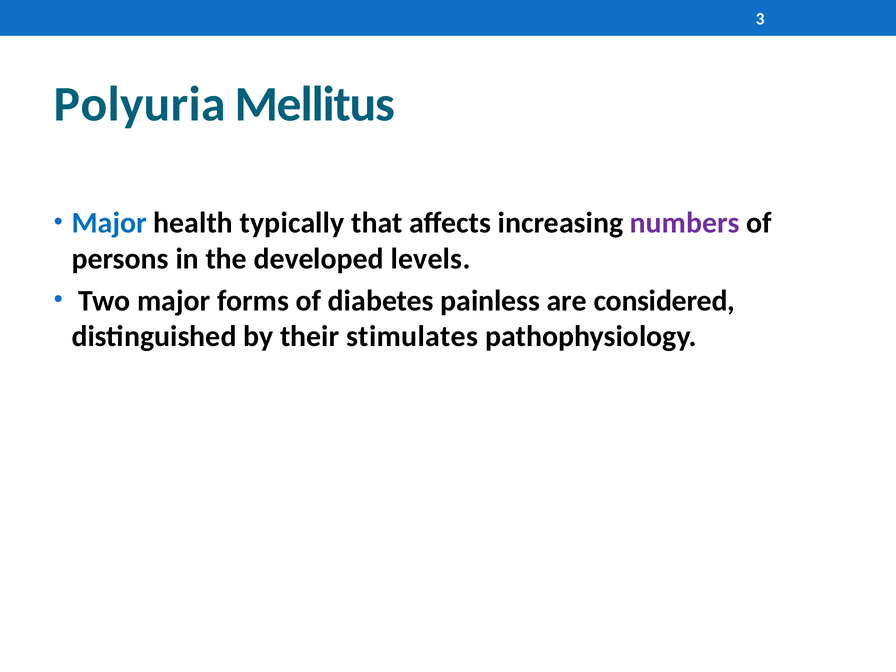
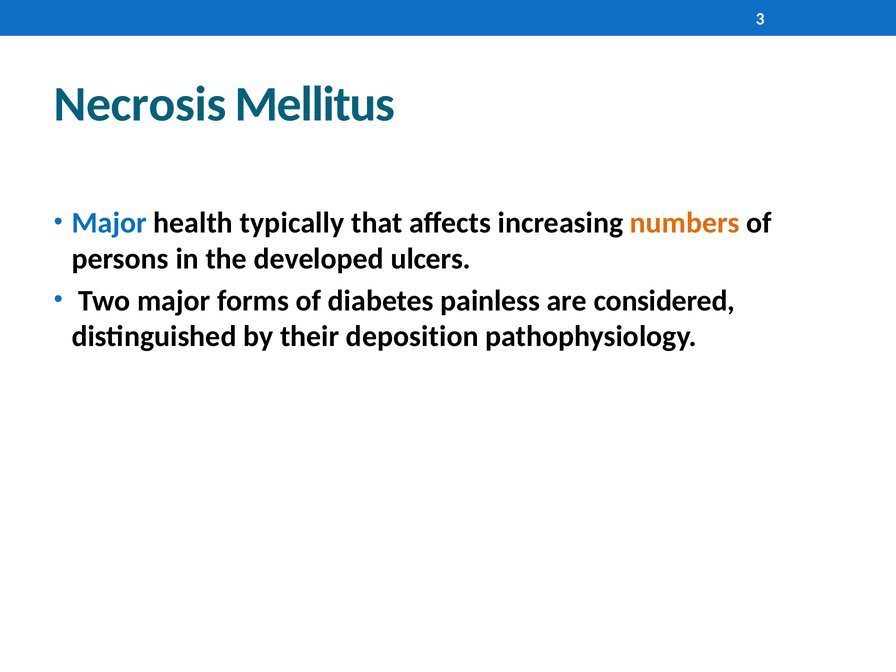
Polyuria: Polyuria -> Necrosis
numbers colour: purple -> orange
levels: levels -> ulcers
stimulates: stimulates -> deposition
